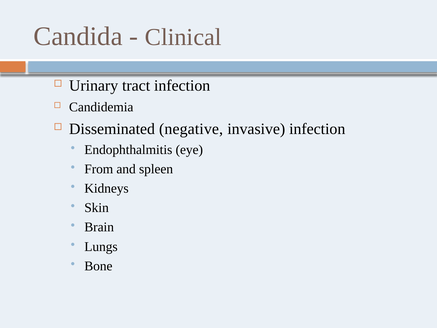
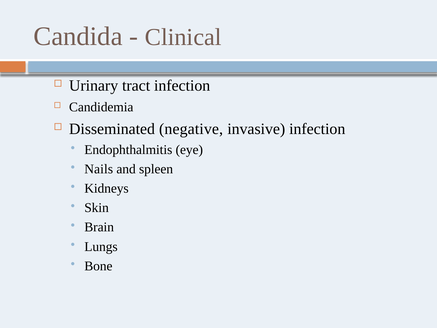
From: From -> Nails
